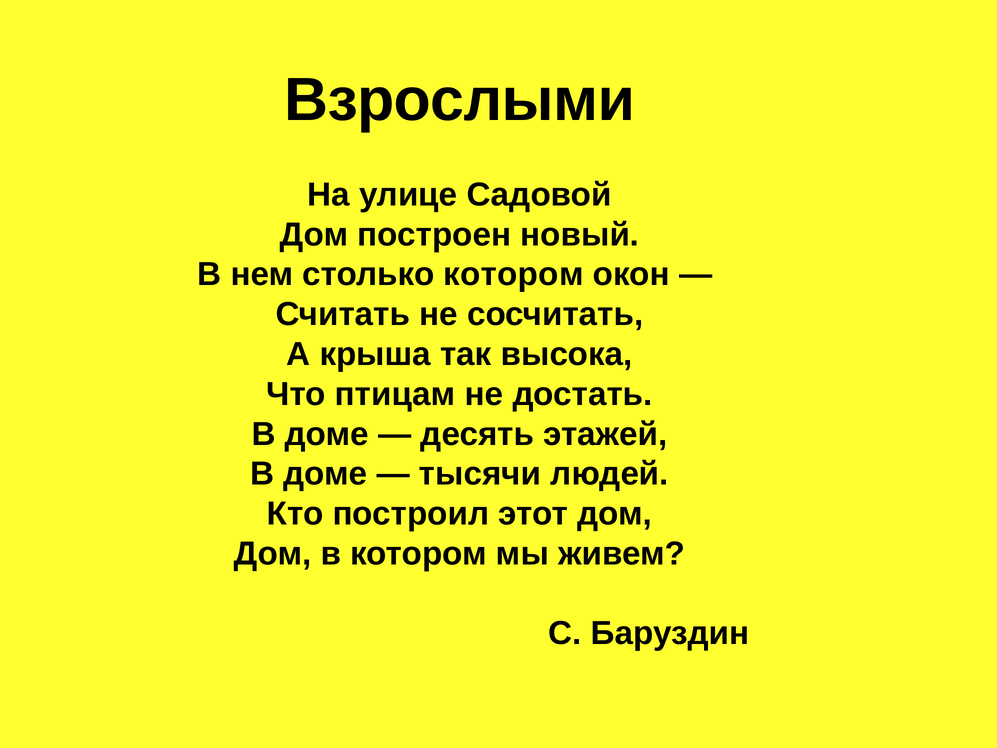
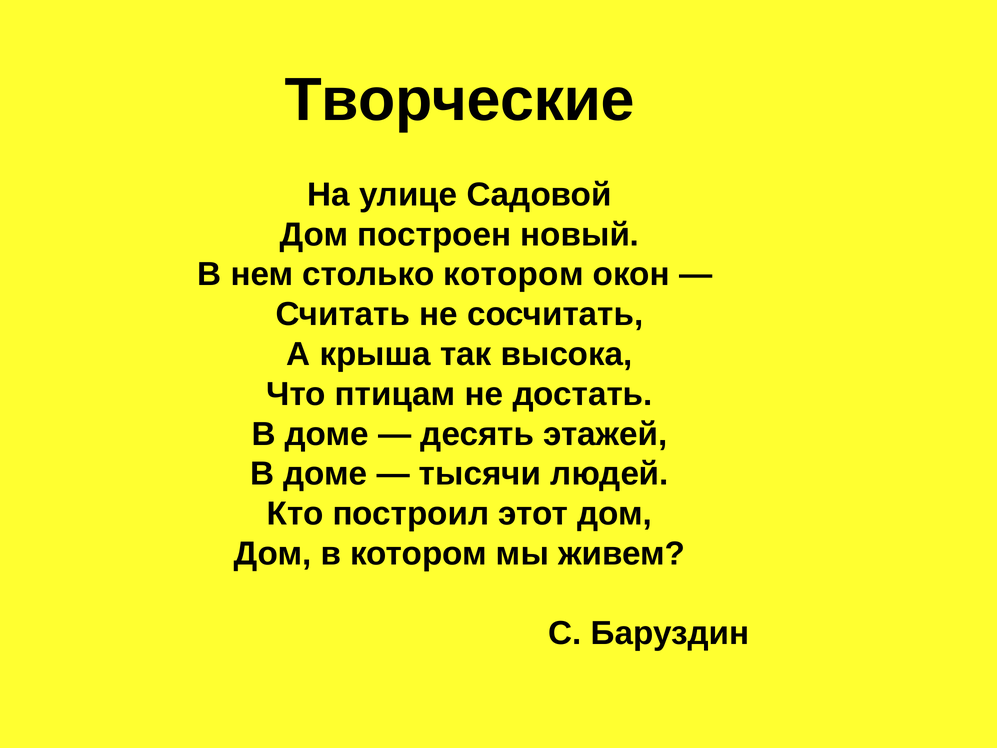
Взрослыми: Взрослыми -> Творческие
